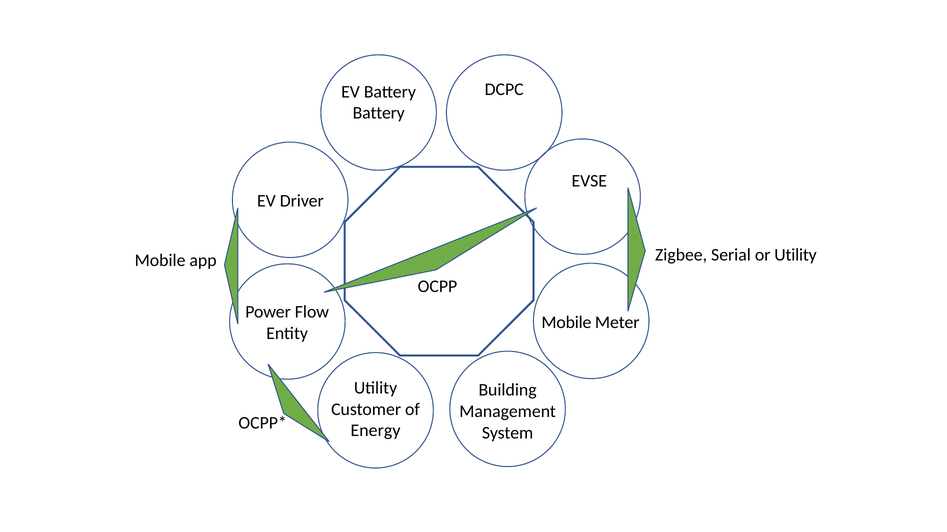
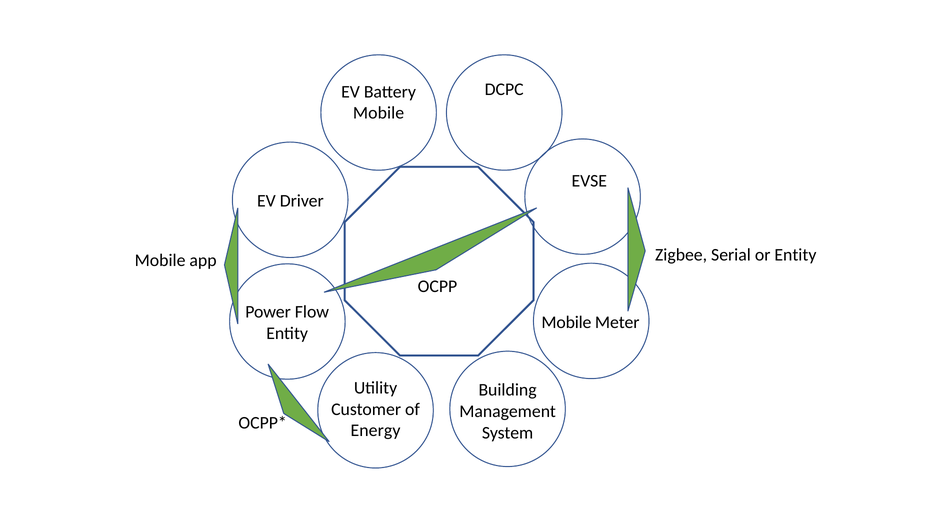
Battery at (379, 113): Battery -> Mobile
or Utility: Utility -> Entity
